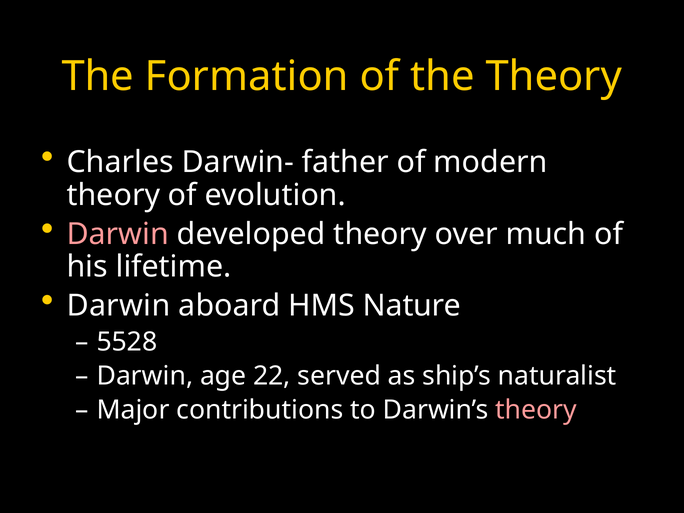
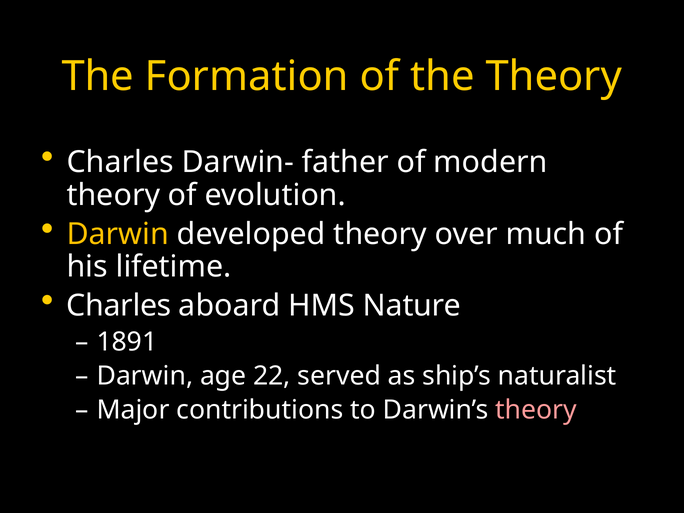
Darwin at (118, 234) colour: pink -> yellow
Darwin at (119, 306): Darwin -> Charles
5528: 5528 -> 1891
